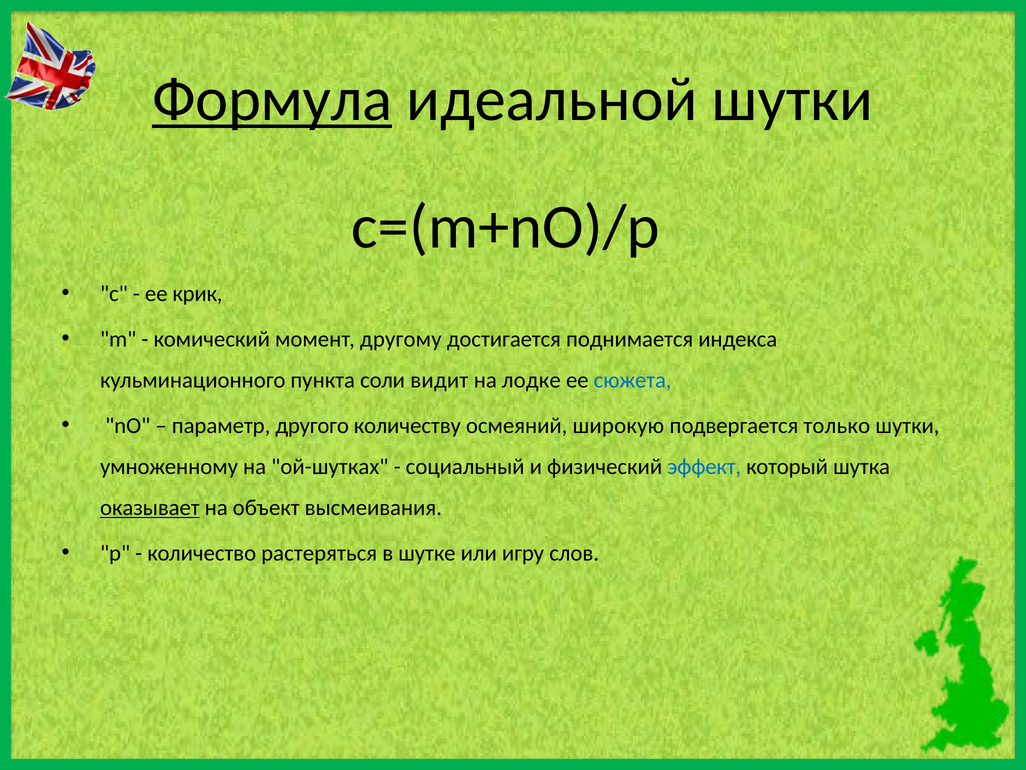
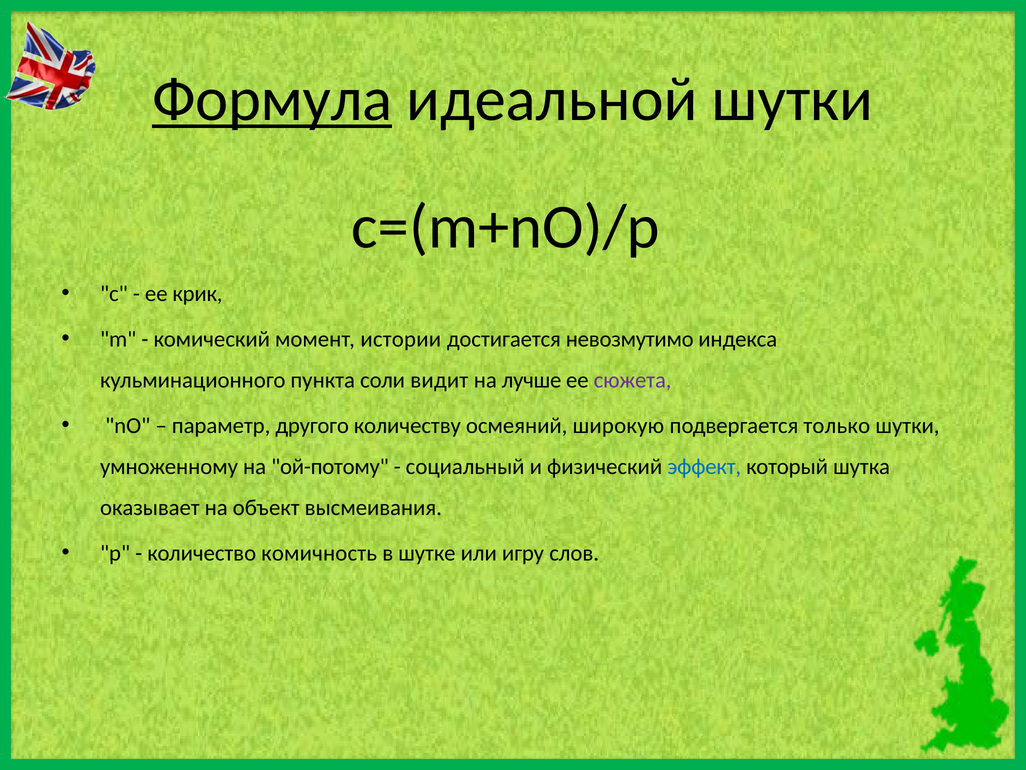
другому: другому -> истории
поднимается: поднимается -> невозмутимо
лодке: лодке -> лучше
сюжета colour: blue -> purple
ой-шутках: ой-шутках -> ой-потому
оказывает underline: present -> none
растеряться: растеряться -> комичность
